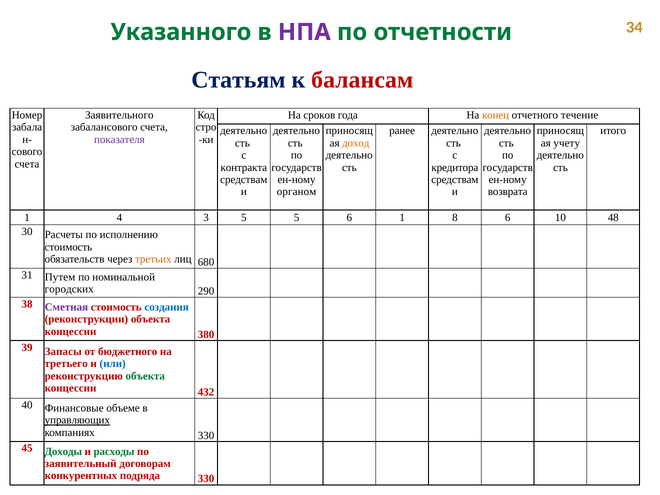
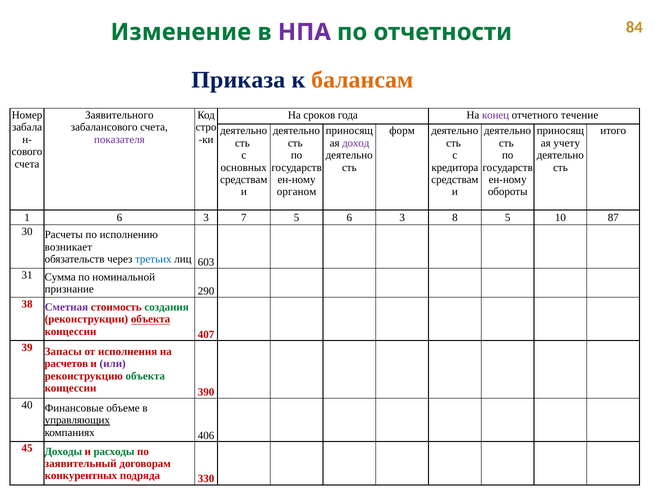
Указанного: Указанного -> Изменение
34: 34 -> 84
Статьям: Статьям -> Приказа
балансам colour: red -> orange
конец colour: orange -> purple
ранее: ранее -> форм
доход colour: orange -> purple
контракта: контракта -> основных
возврата: возврата -> обороты
1 4: 4 -> 6
3 5: 5 -> 7
5 6 1: 1 -> 3
8 6: 6 -> 5
48: 48 -> 87
стоимость at (68, 247): стоимость -> возникает
третьих colour: orange -> blue
680: 680 -> 603
Путем: Путем -> Сумма
городских: городских -> признание
создания colour: blue -> green
объекта at (151, 319) underline: none -> present
380: 380 -> 407
бюджетного: бюджетного -> исполнения
третьего: третьего -> расчетов
или colour: blue -> purple
432: 432 -> 390
компаниях 330: 330 -> 406
